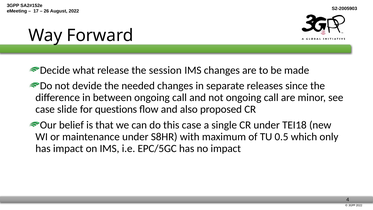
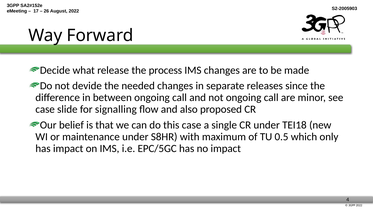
session: session -> process
questions: questions -> signalling
